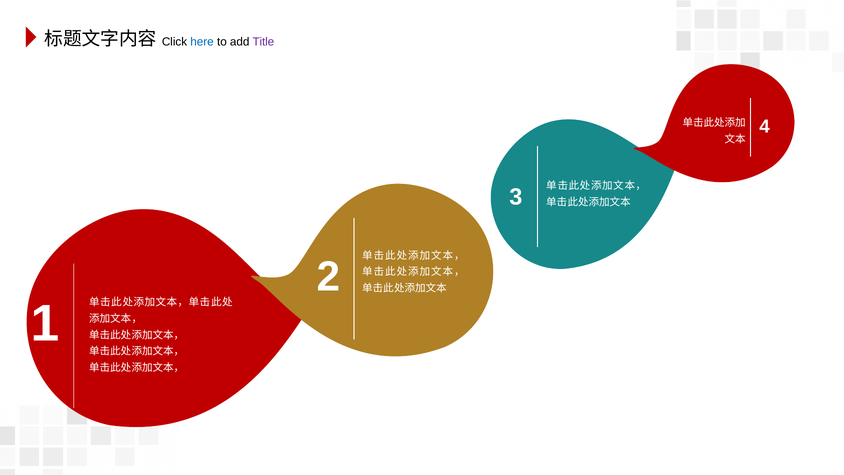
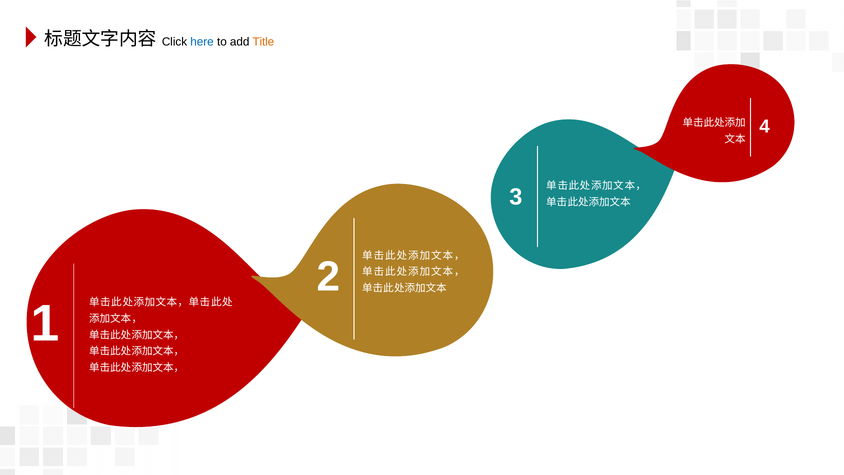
Title colour: purple -> orange
